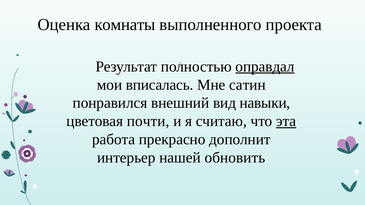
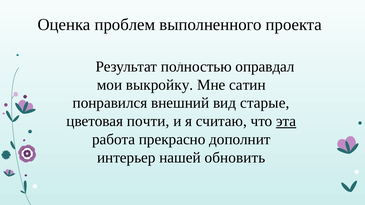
комнаты: комнаты -> проблем
оправдал underline: present -> none
вписалась: вписалась -> выкройку
навыки: навыки -> старые
